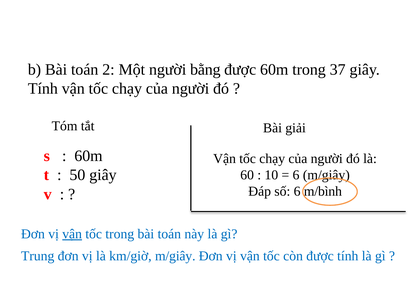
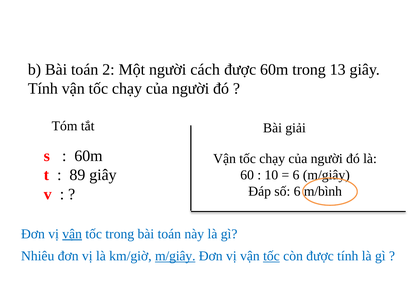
bằng: bằng -> cách
37: 37 -> 13
50: 50 -> 89
Trung: Trung -> Nhiêu
m/giây at (175, 256) underline: none -> present
tốc at (271, 256) underline: none -> present
